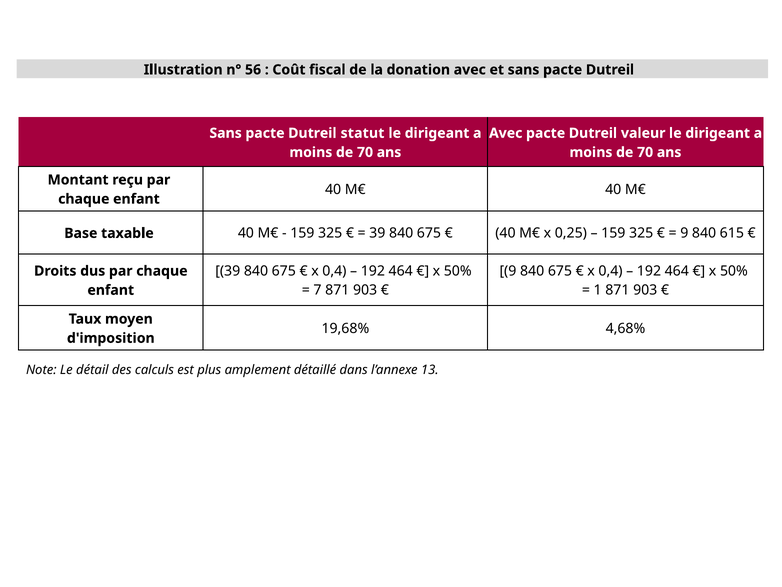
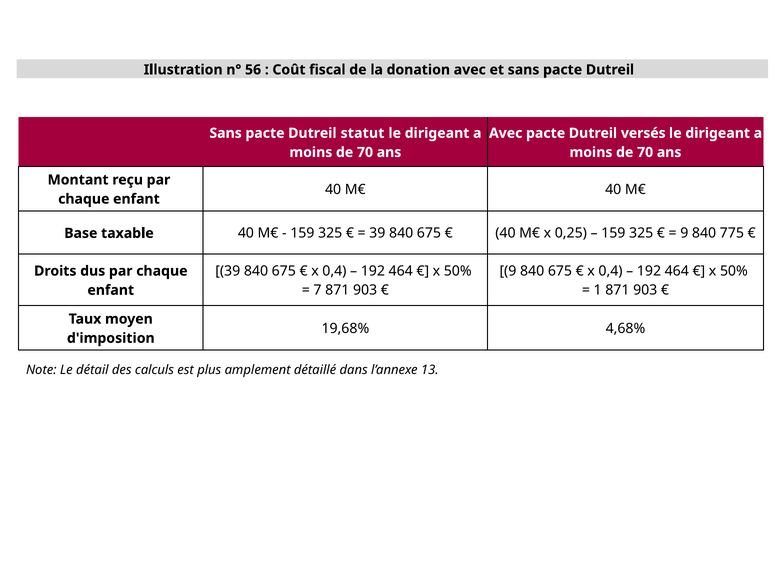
valeur: valeur -> versés
615: 615 -> 775
